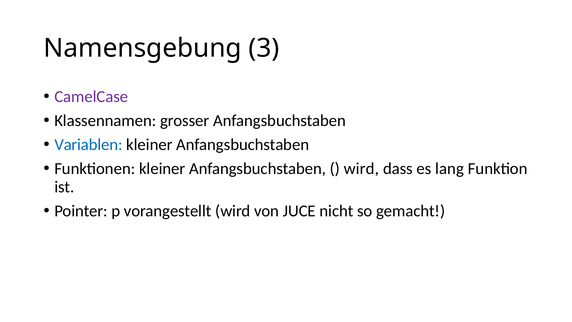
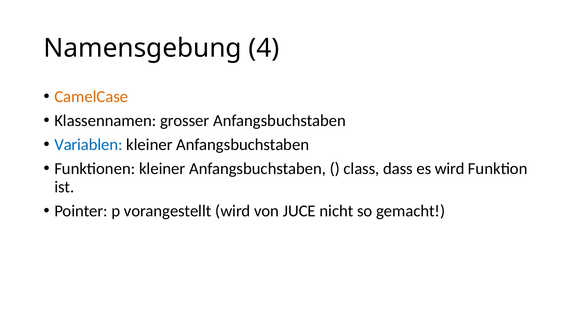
3: 3 -> 4
CamelCase colour: purple -> orange
wird at (361, 169): wird -> class
es lang: lang -> wird
